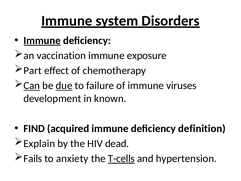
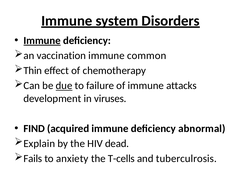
exposure: exposure -> common
Part: Part -> Thin
Can underline: present -> none
viruses: viruses -> attacks
known: known -> viruses
definition: definition -> abnormal
T-cells underline: present -> none
hypertension: hypertension -> tuberculrosis
